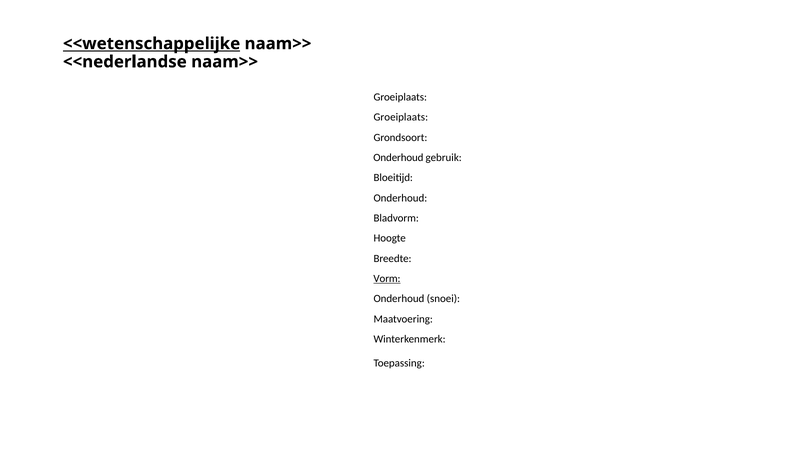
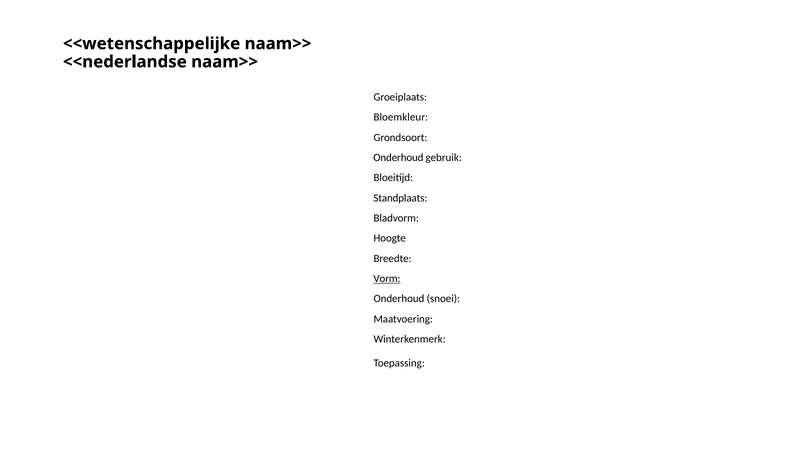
<<wetenschappelijke underline: present -> none
Groeiplaats at (401, 117): Groeiplaats -> Bloemkleur
Onderhoud at (400, 198): Onderhoud -> Standplaats
